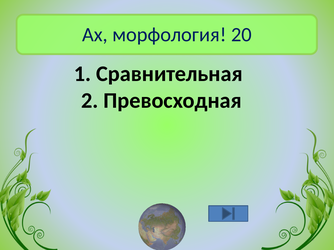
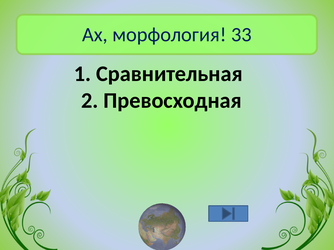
20: 20 -> 33
